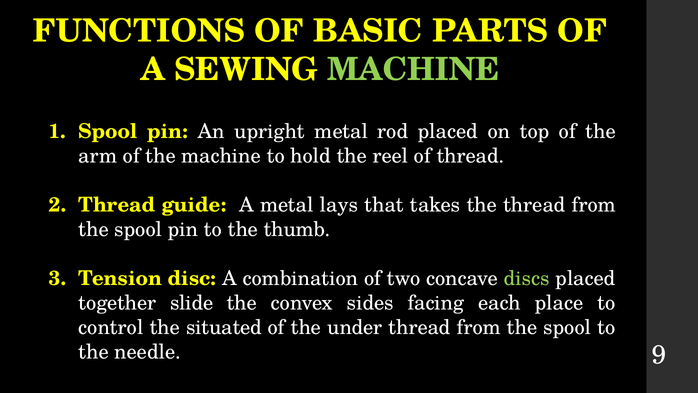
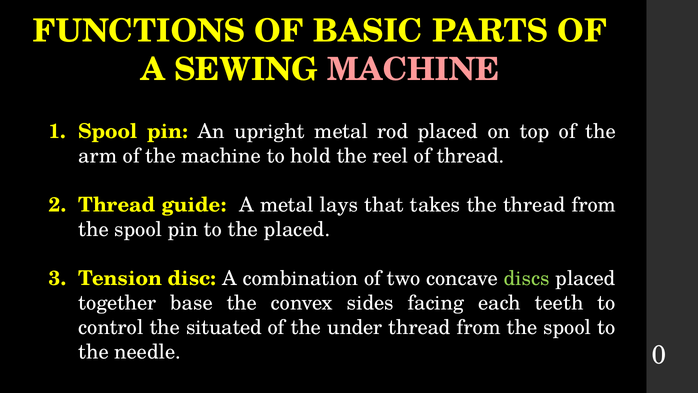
MACHINE at (413, 70) colour: light green -> pink
the thumb: thumb -> placed
slide: slide -> base
place: place -> teeth
9: 9 -> 0
